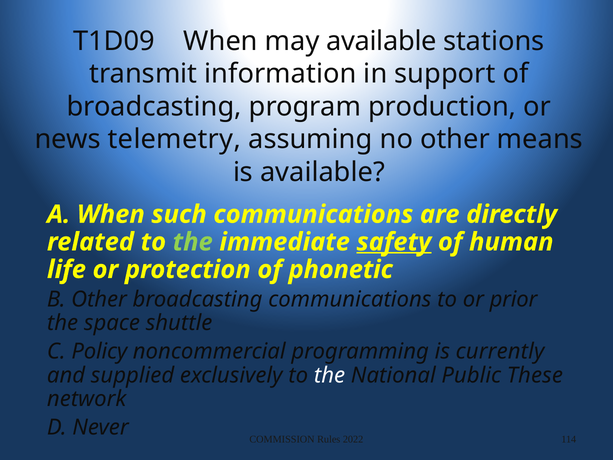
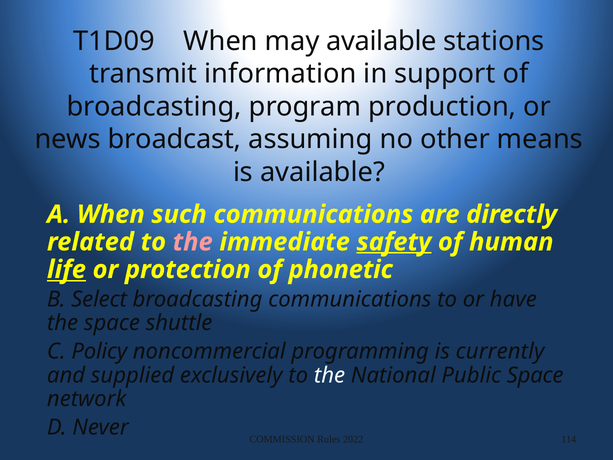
telemetry: telemetry -> broadcast
the at (193, 242) colour: light green -> pink
life underline: none -> present
B Other: Other -> Select
prior: prior -> have
Public These: These -> Space
